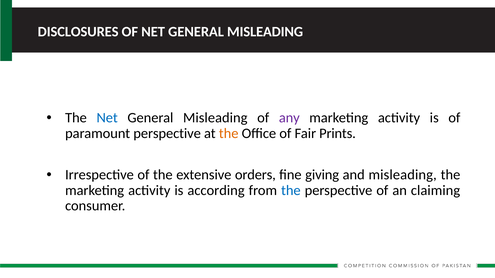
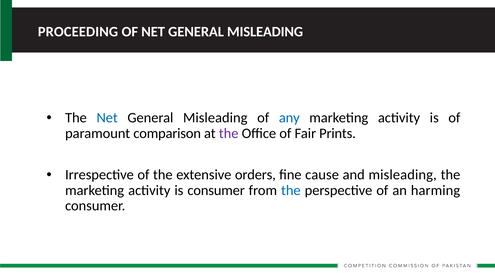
DISCLOSURES: DISCLOSURES -> PROCEEDING
any colour: purple -> blue
paramount perspective: perspective -> comparison
the at (229, 134) colour: orange -> purple
giving: giving -> cause
is according: according -> consumer
claiming: claiming -> harming
